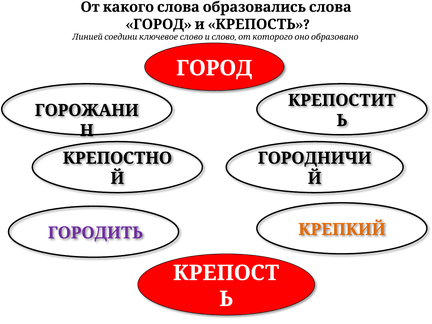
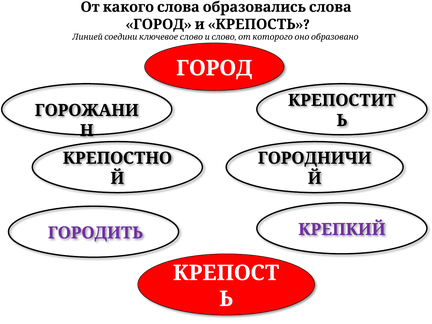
КРЕПКИЙ colour: orange -> purple
